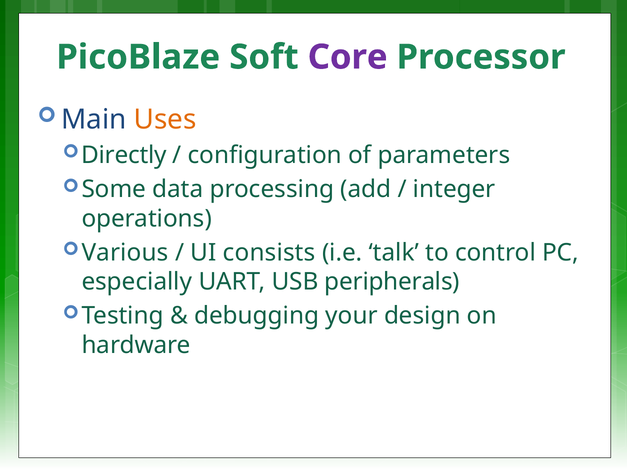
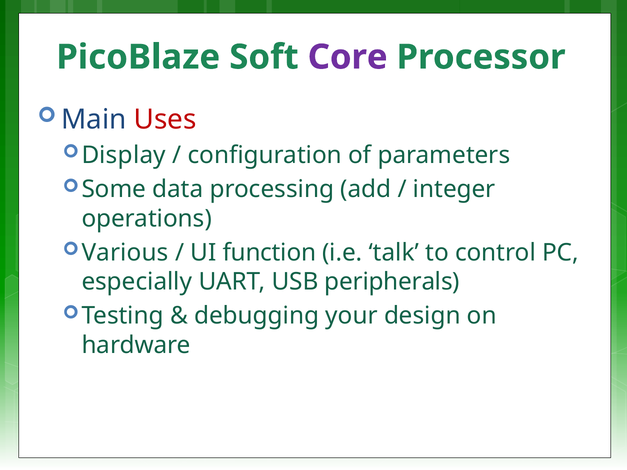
Uses colour: orange -> red
Directly: Directly -> Display
consists: consists -> function
